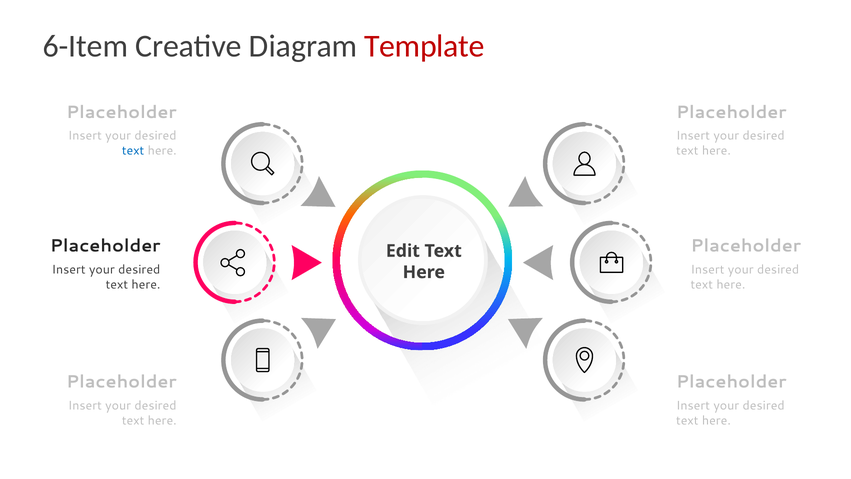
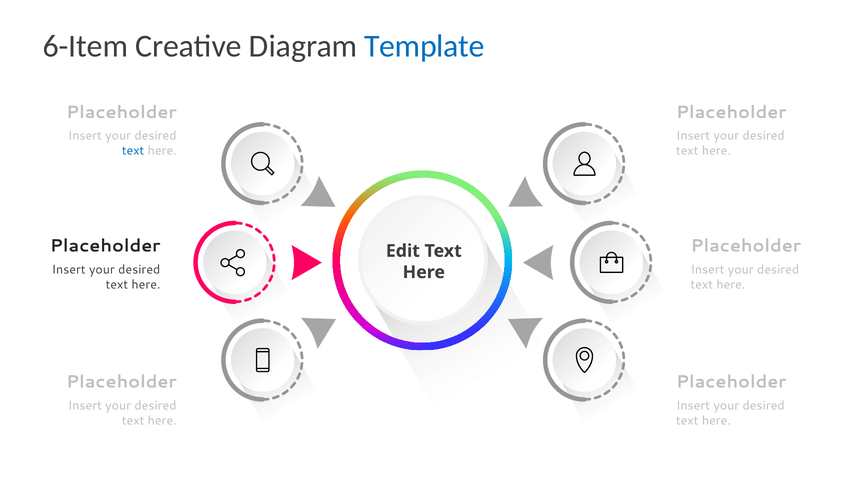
Template colour: red -> blue
